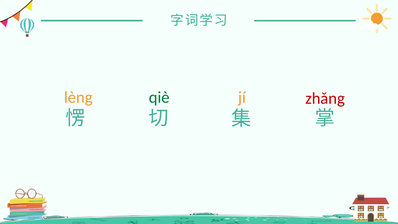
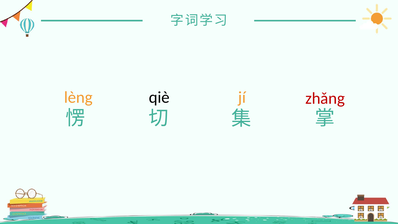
qiè colour: green -> black
